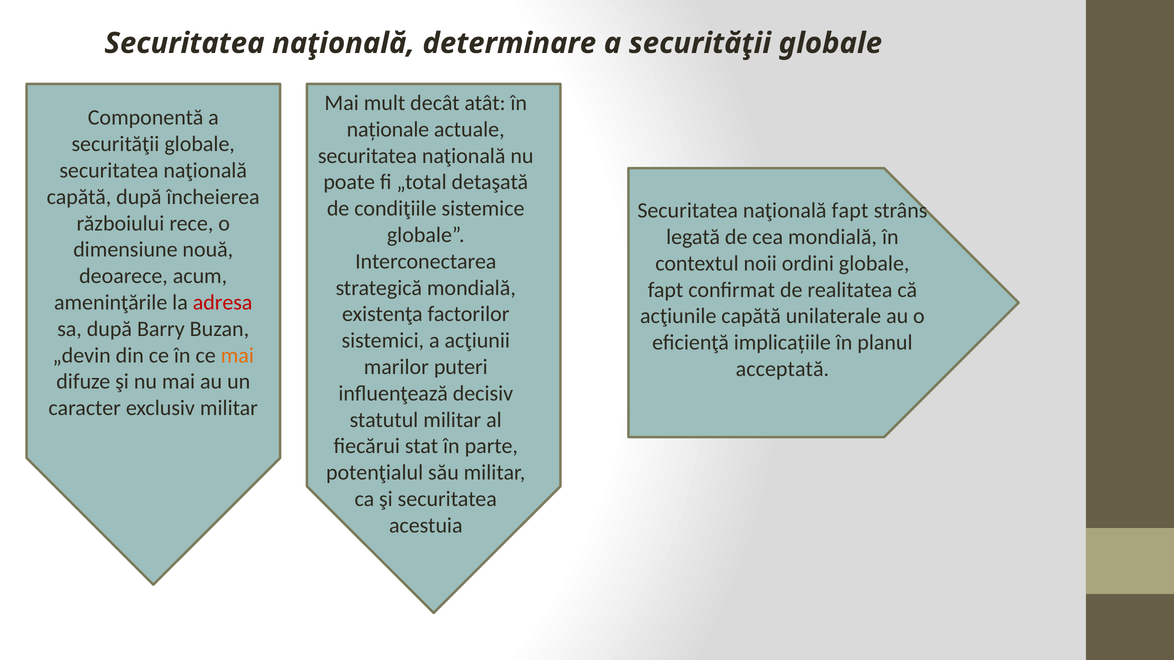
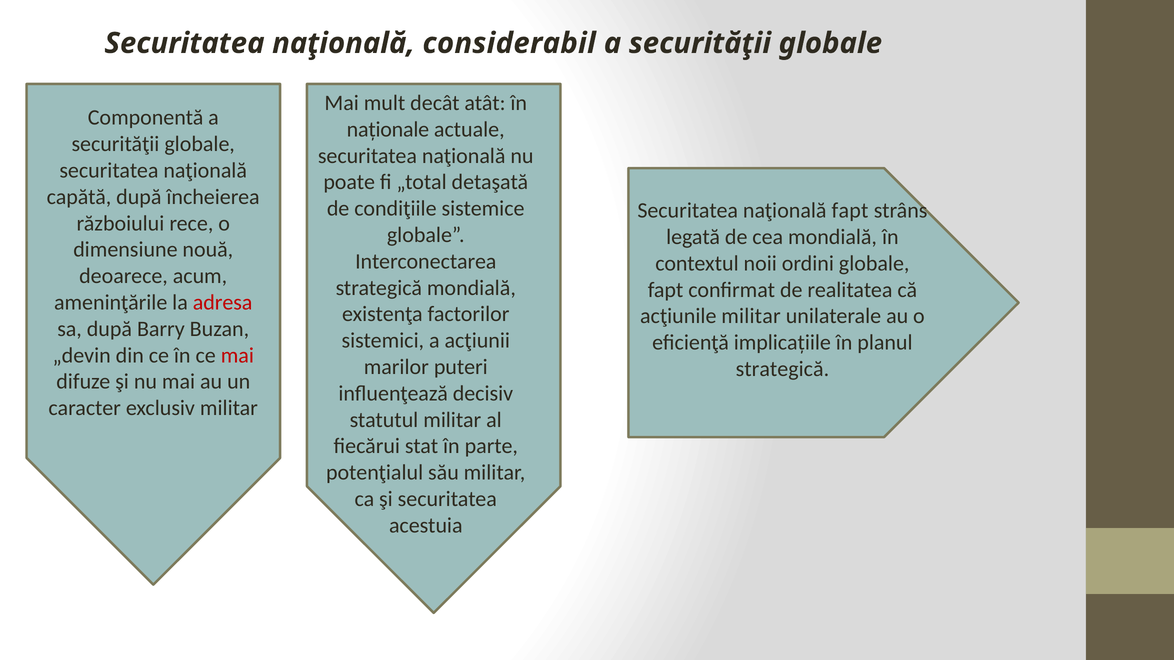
determinare: determinare -> considerabil
acţiunile capătă: capătă -> militar
mai at (237, 356) colour: orange -> red
acceptată at (782, 369): acceptată -> strategică
